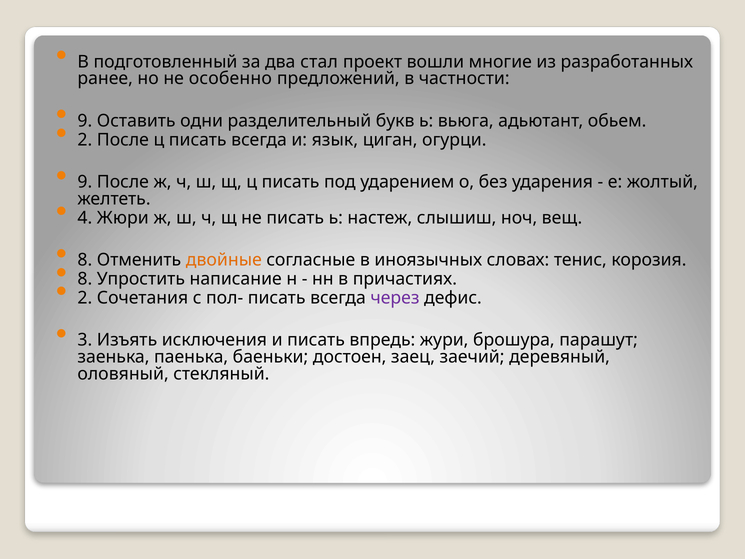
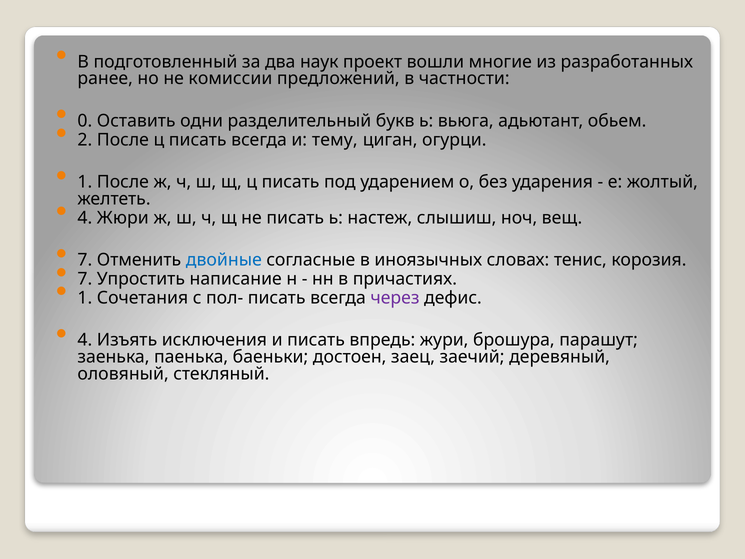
стал: стал -> наук
особенно: особенно -> комиссии
9 at (85, 121): 9 -> 0
язык: язык -> тему
9 at (85, 182): 9 -> 1
8 at (85, 260): 8 -> 7
двойные colour: orange -> blue
8 at (85, 279): 8 -> 7
2 at (85, 298): 2 -> 1
3 at (85, 340): 3 -> 4
